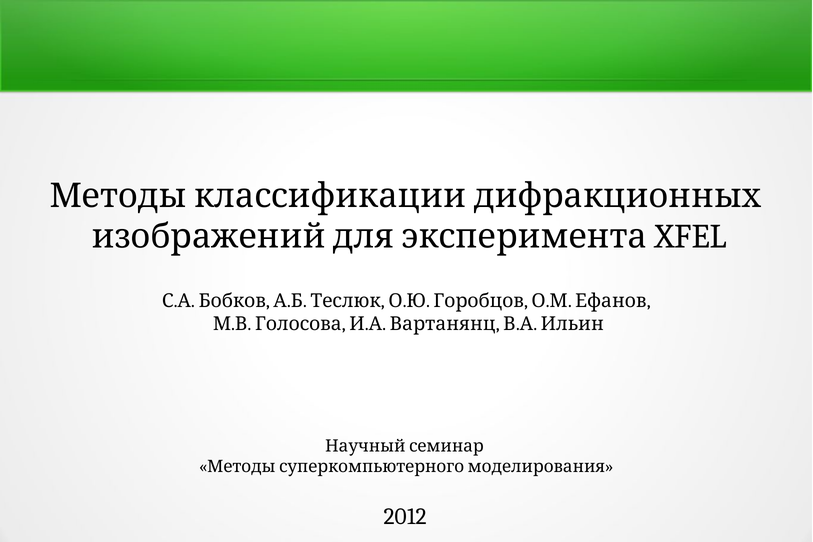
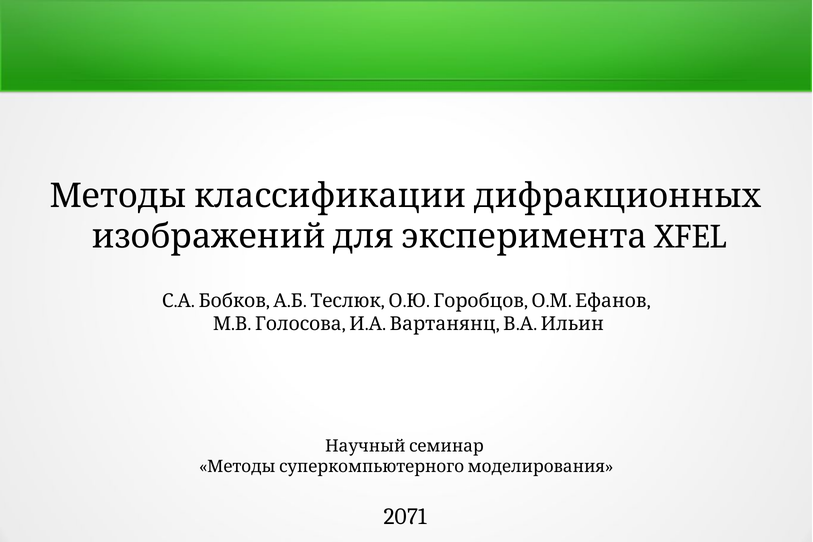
2012: 2012 -> 2071
